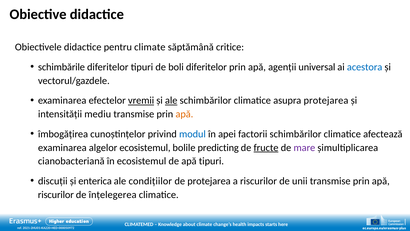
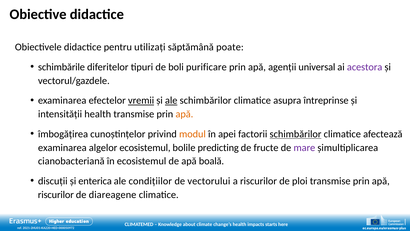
pentru climate: climate -> utilizați
critice: critice -> poate
boli diferitelor: diferitelor -> purificare
acestora colour: blue -> purple
asupra protejarea: protejarea -> întreprinse
intensității mediu: mediu -> health
modul colour: blue -> orange
schimbărilor at (296, 134) underline: none -> present
fructe underline: present -> none
apă tipuri: tipuri -> boală
de protejarea: protejarea -> vectorului
unii: unii -> ploi
înțelegerea: înțelegerea -> diareagene
